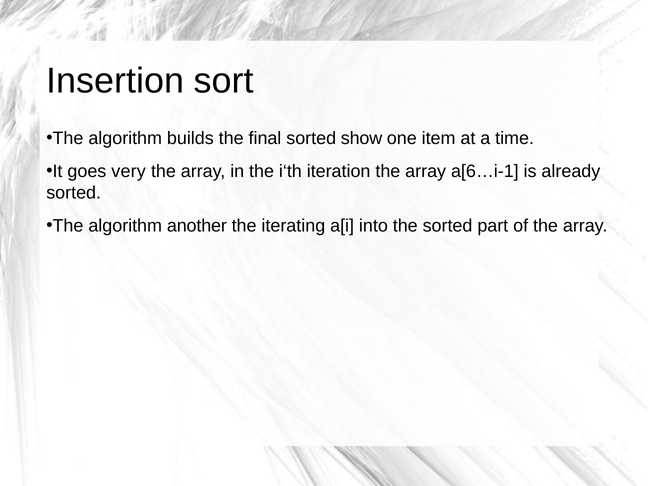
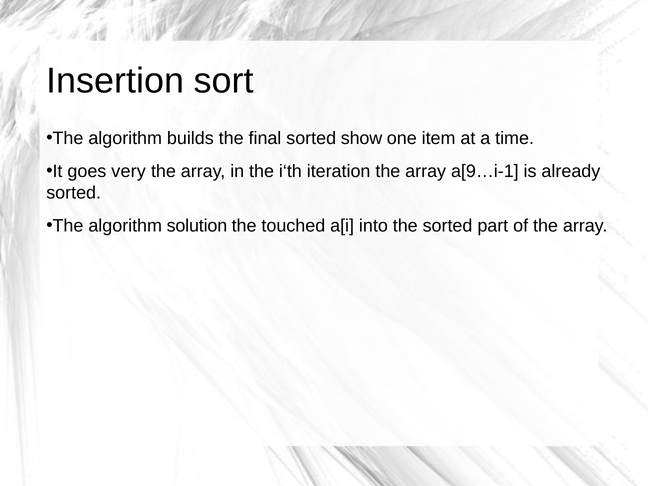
a[6…i-1: a[6…i-1 -> a[9…i-1
another: another -> solution
iterating: iterating -> touched
